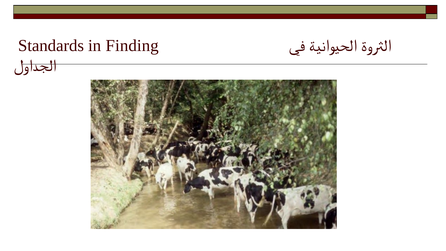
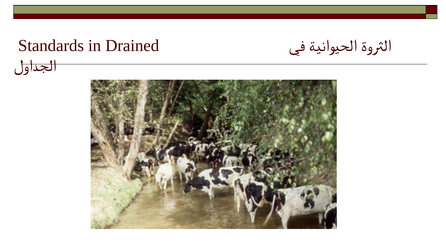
Finding: Finding -> Drained
